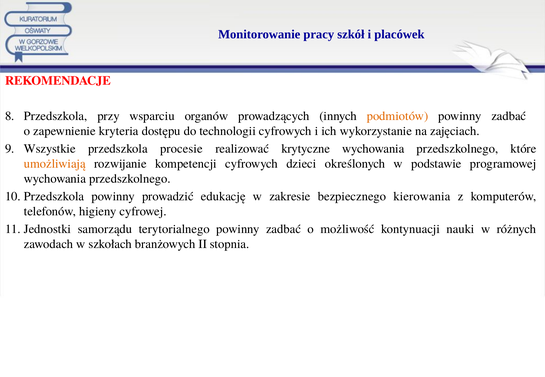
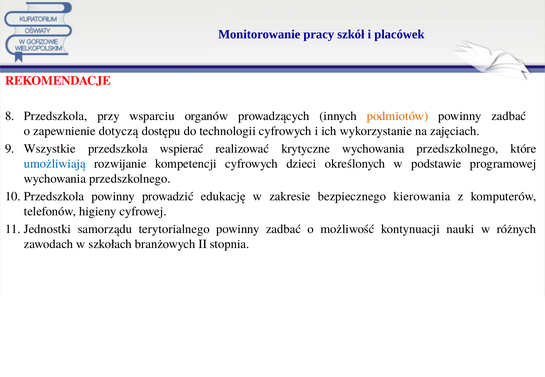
kryteria: kryteria -> dotyczą
procesie: procesie -> wspierać
umożliwiają colour: orange -> blue
